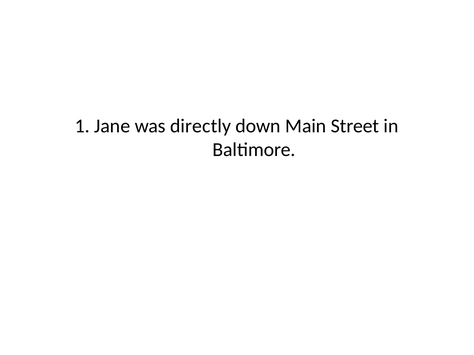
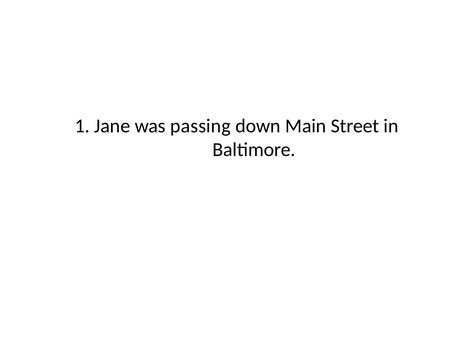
directly: directly -> passing
